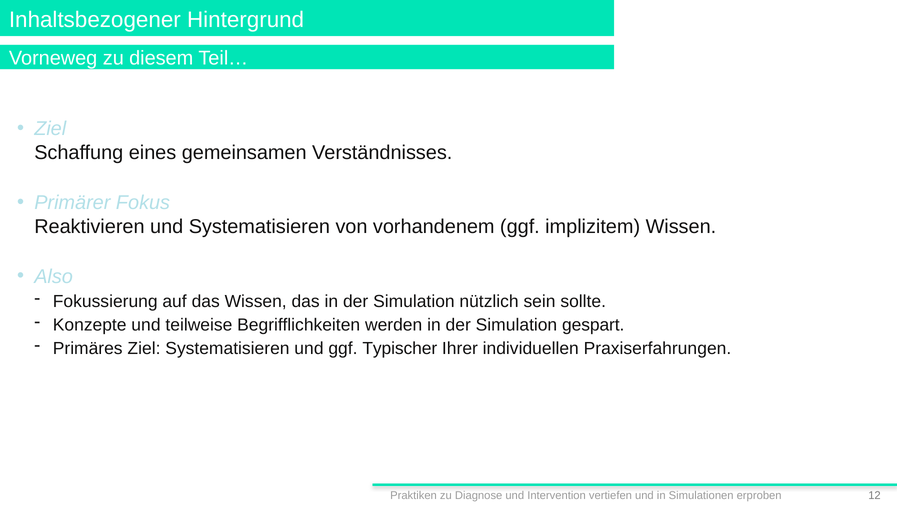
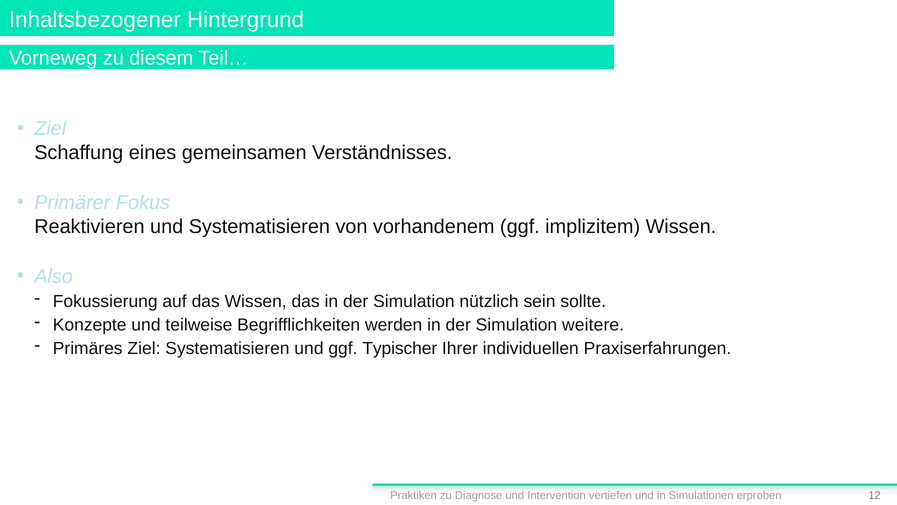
gespart: gespart -> weitere
